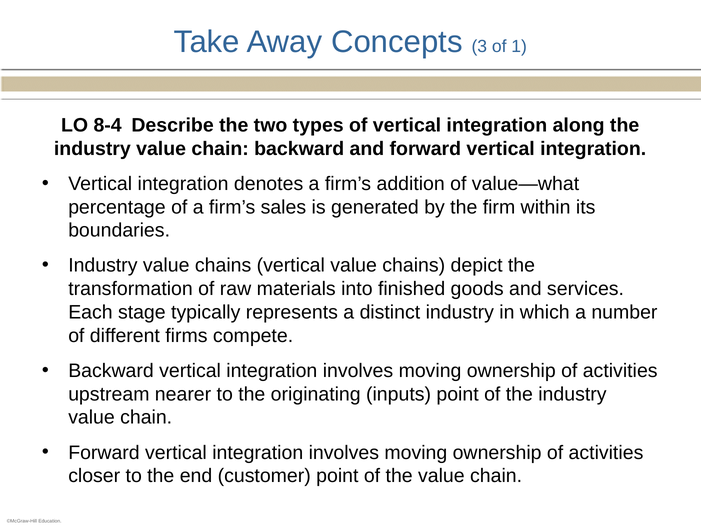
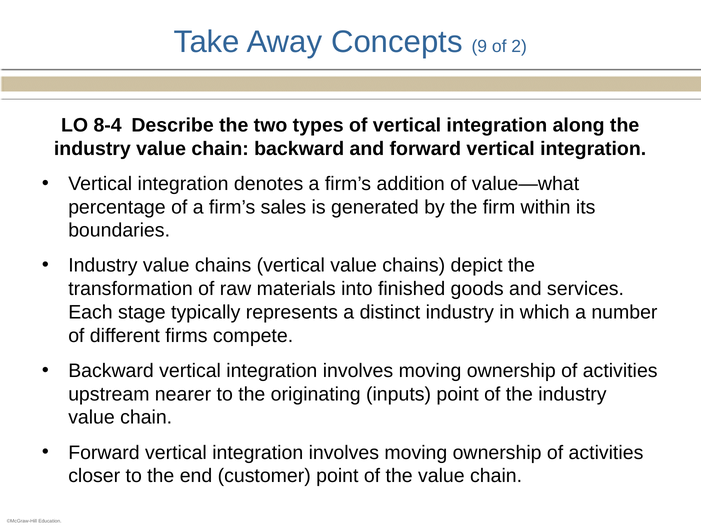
3: 3 -> 9
1: 1 -> 2
